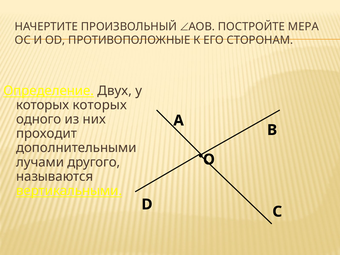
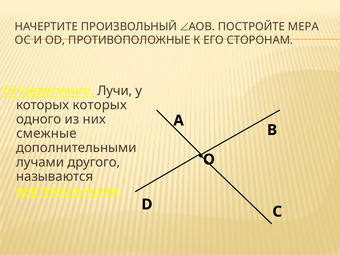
Двух: Двух -> Лучи
проходит: проходит -> смежные
